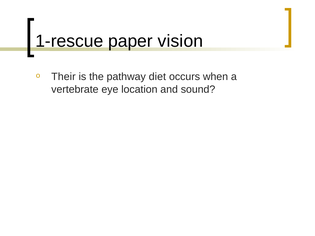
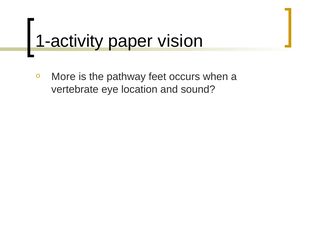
1-rescue: 1-rescue -> 1-activity
Their: Their -> More
diet: diet -> feet
